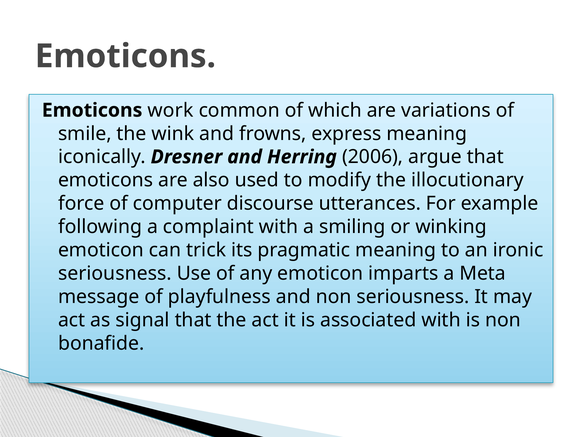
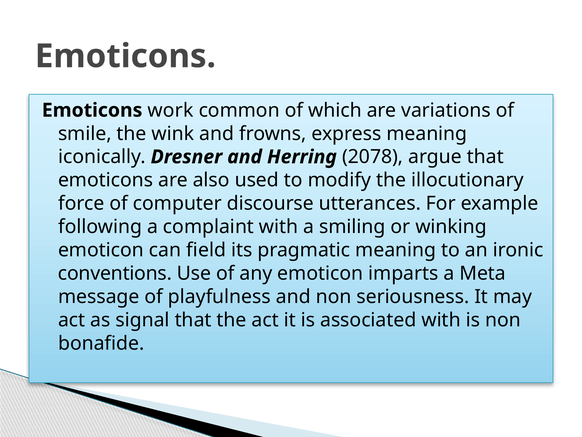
2006: 2006 -> 2078
trick: trick -> field
seriousness at (115, 273): seriousness -> conventions
